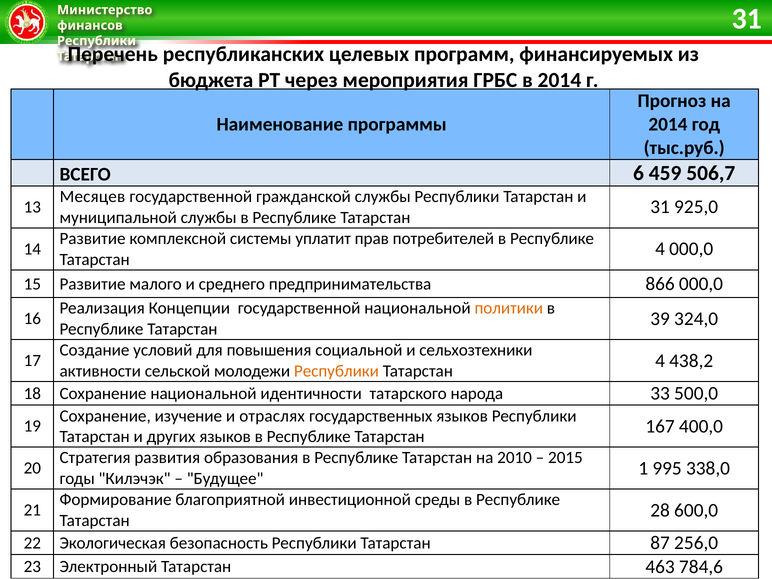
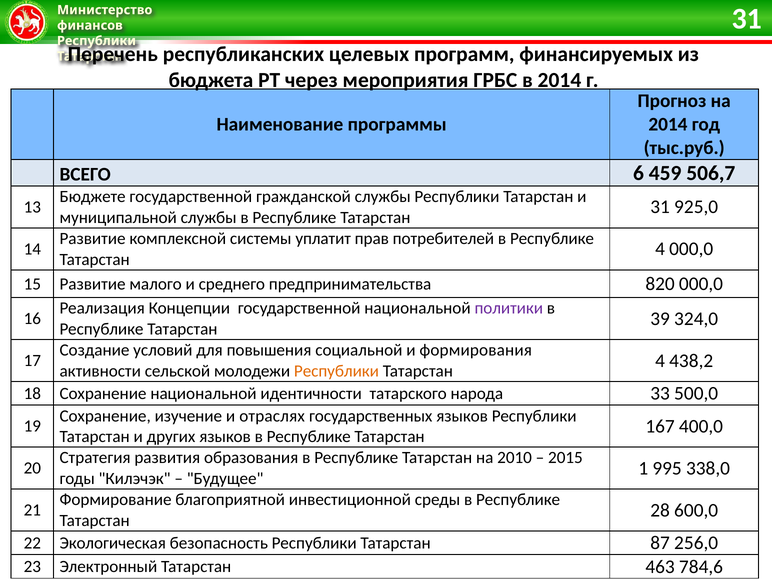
Месяцев: Месяцев -> Бюджете
866: 866 -> 820
политики colour: orange -> purple
сельхозтехники: сельхозтехники -> формирования
